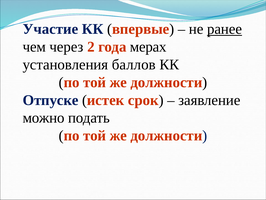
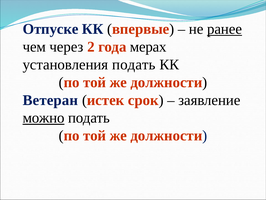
Участие: Участие -> Отпуске
установления баллов: баллов -> подать
Отпуске: Отпуске -> Ветеран
можно underline: none -> present
